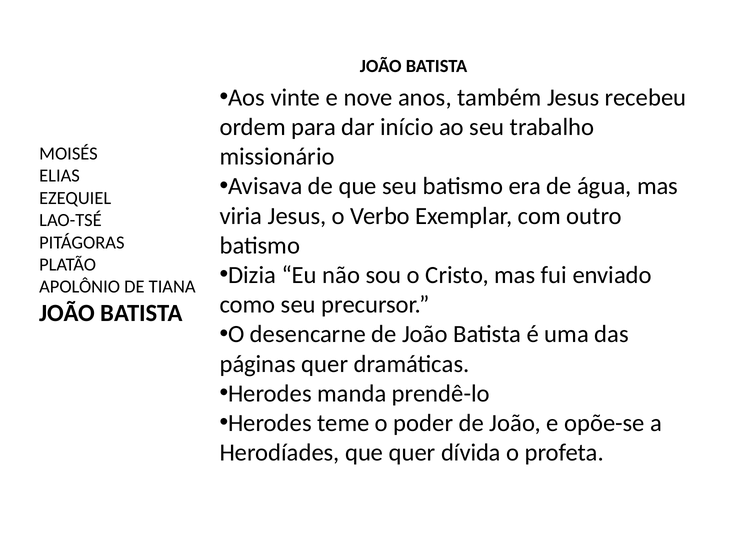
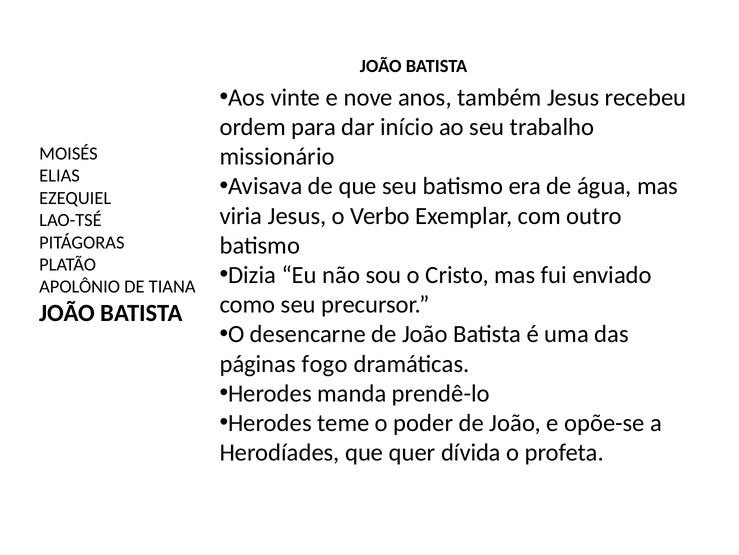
páginas quer: quer -> fogo
